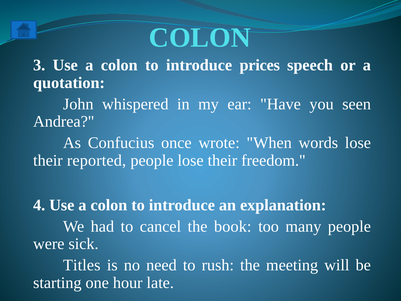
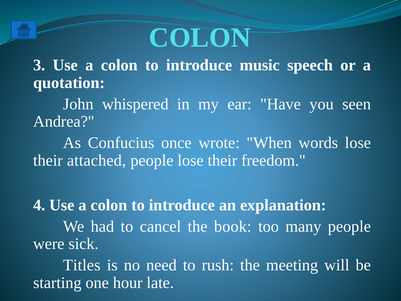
prices: prices -> music
reported: reported -> attached
